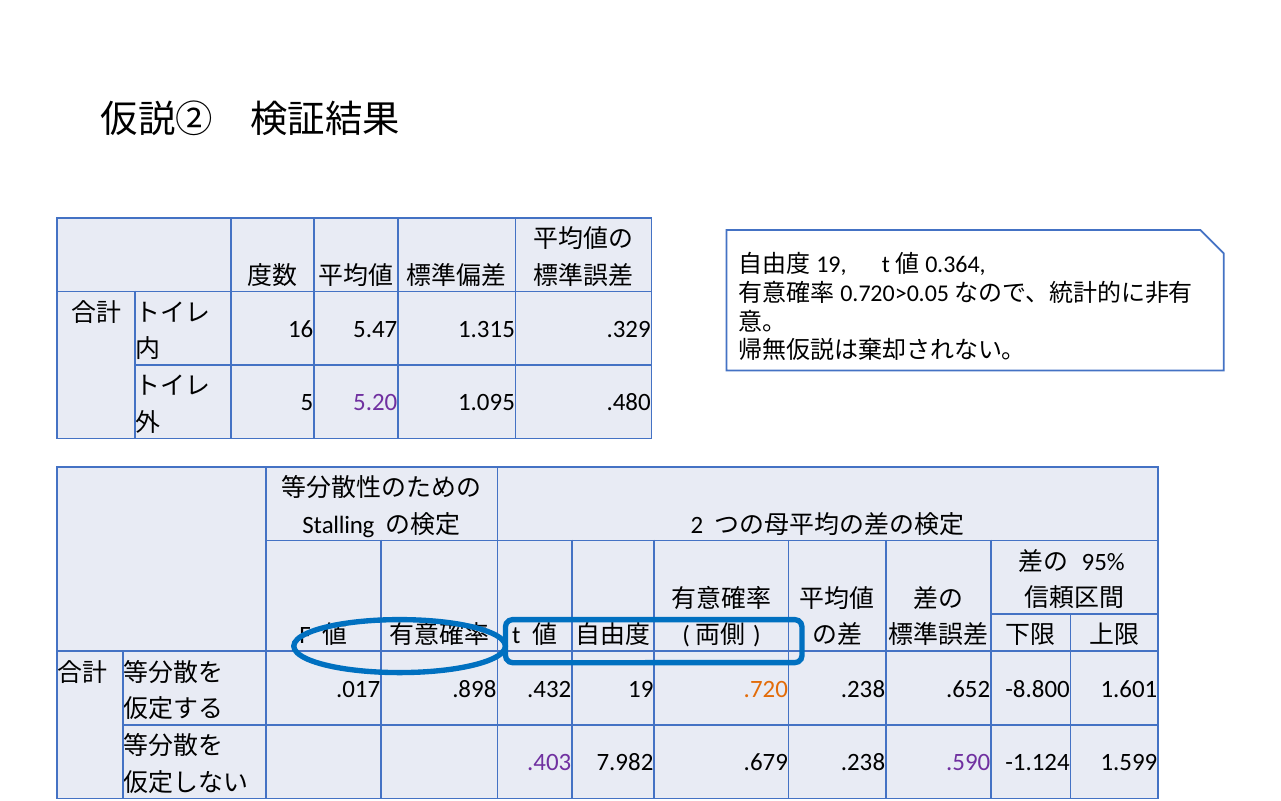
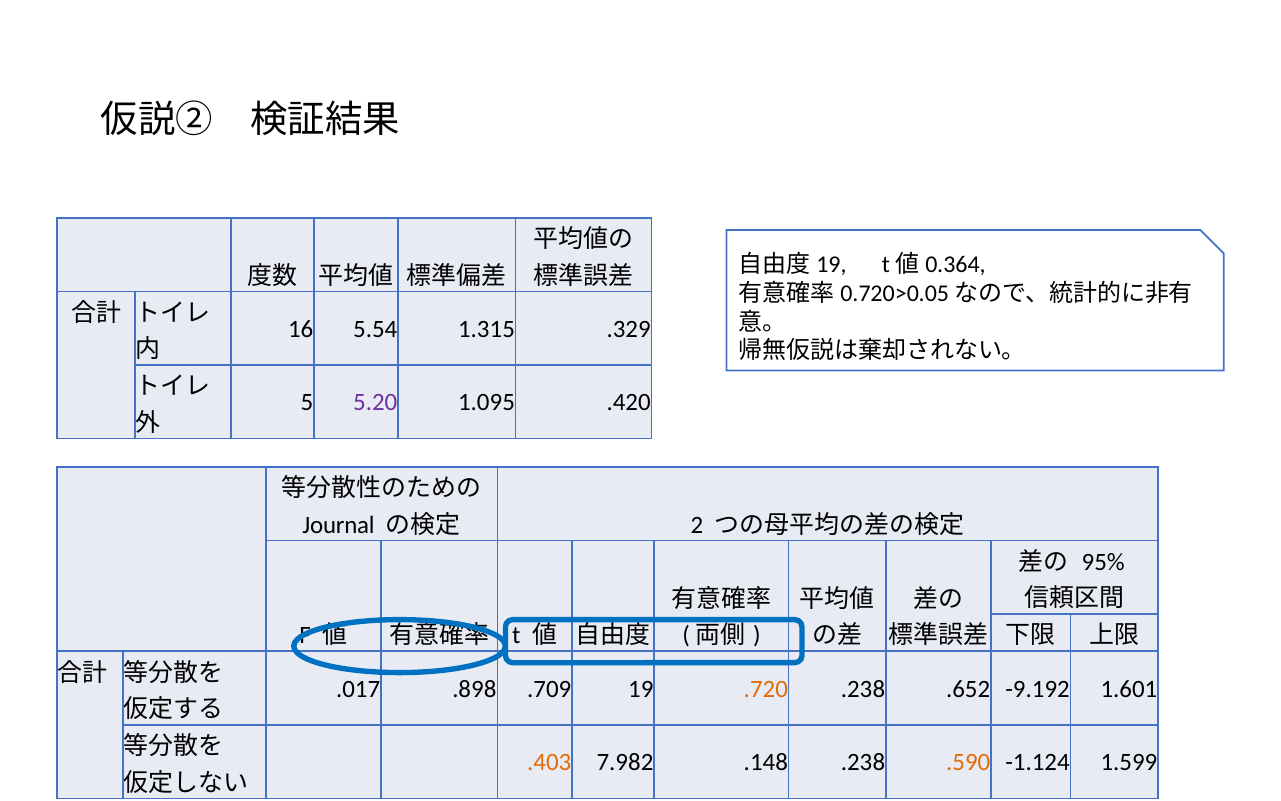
5.47: 5.47 -> 5.54
.480: .480 -> .420
Stalling: Stalling -> Journal
.432: .432 -> .709
-8.800: -8.800 -> -9.192
.403 colour: purple -> orange
.679: .679 -> .148
.590 colour: purple -> orange
